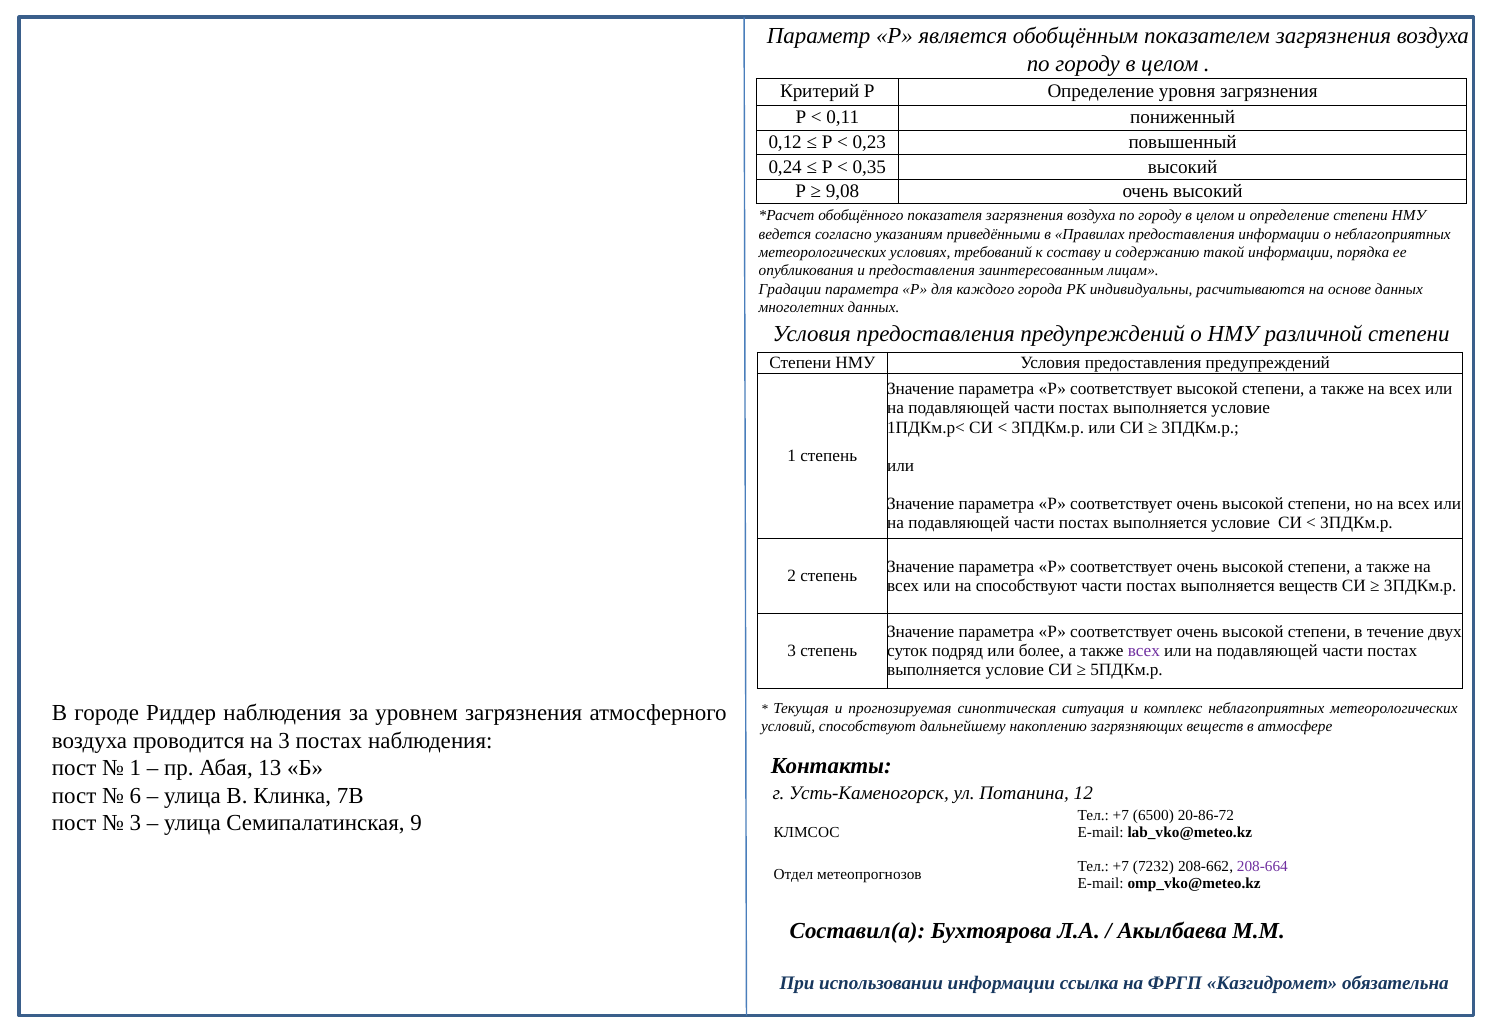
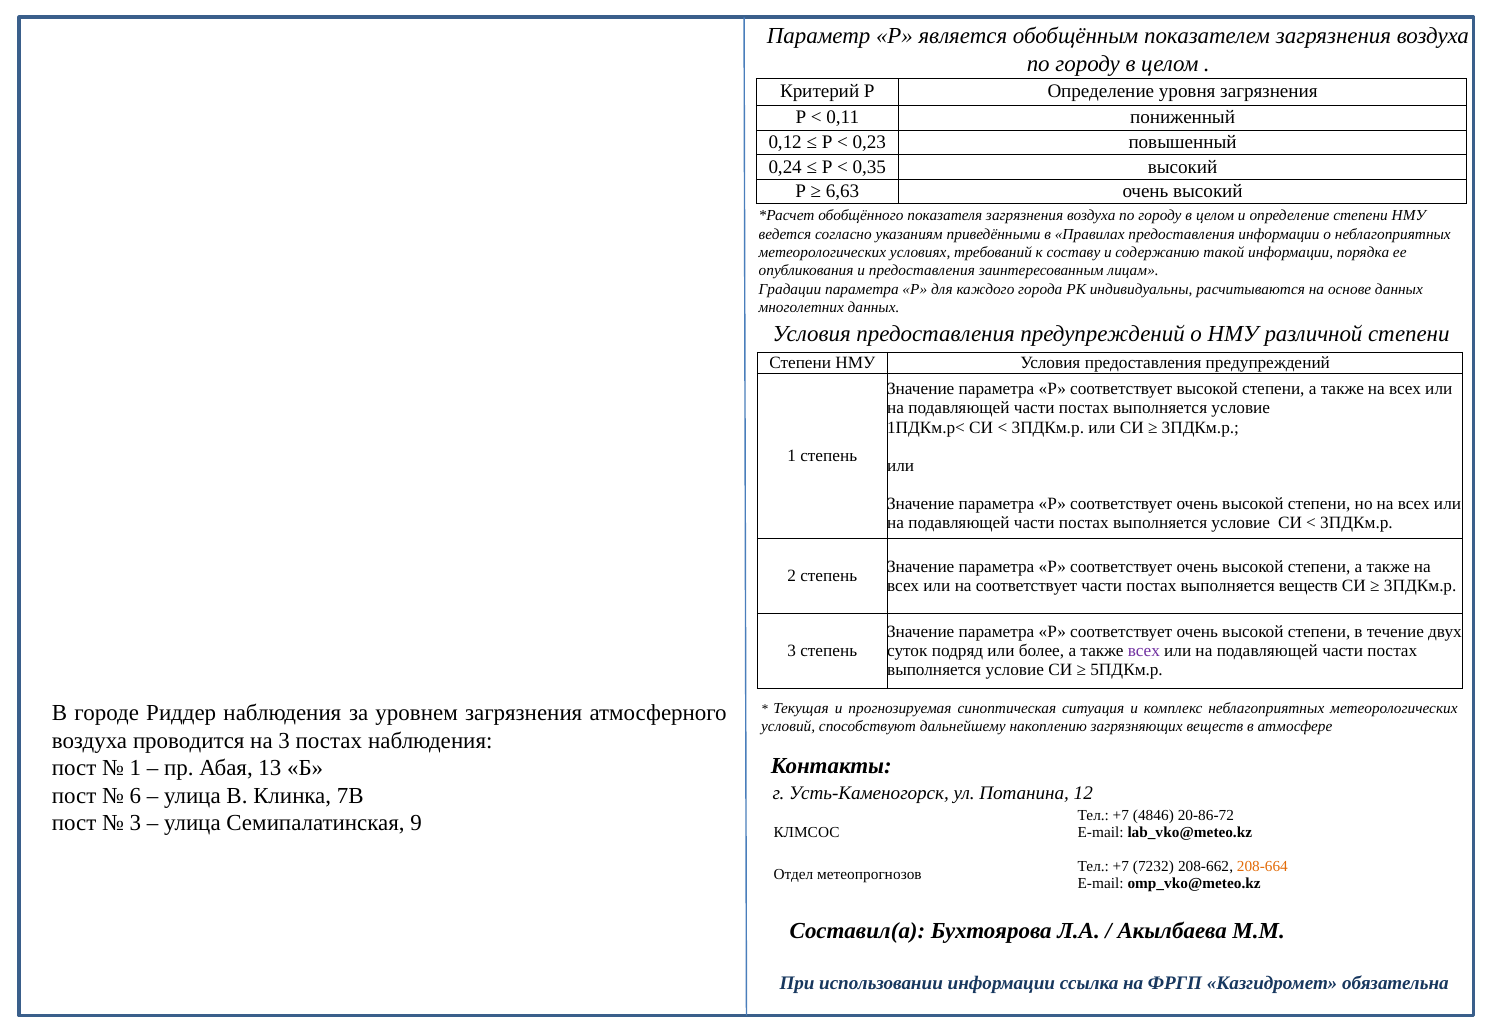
9,08: 9,08 -> 6,63
на способствуют: способствуют -> соответствует
6500: 6500 -> 4846
208-664 colour: purple -> orange
